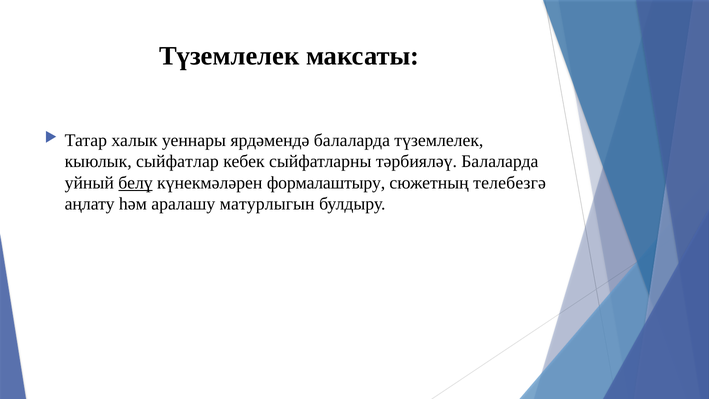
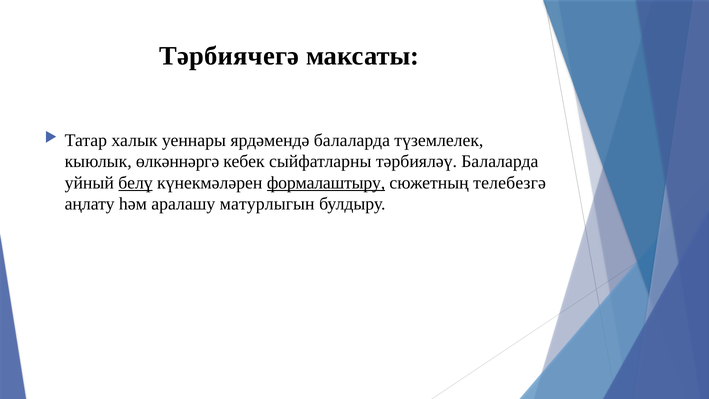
Түземлелек at (229, 56): Түземлелек -> Тәрбиячегә
сыйфатлар: сыйфатлар -> өлкәннәргә
формалаштыру underline: none -> present
